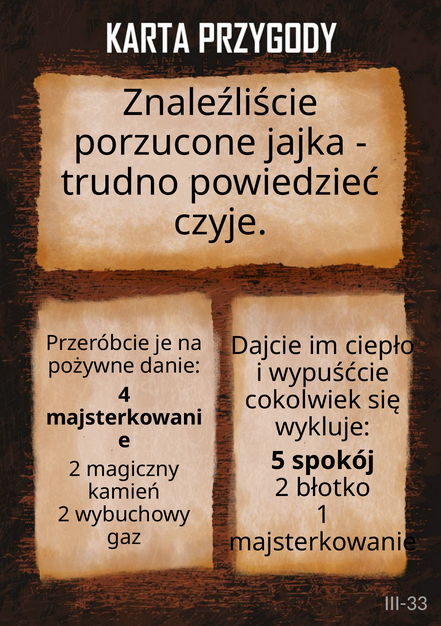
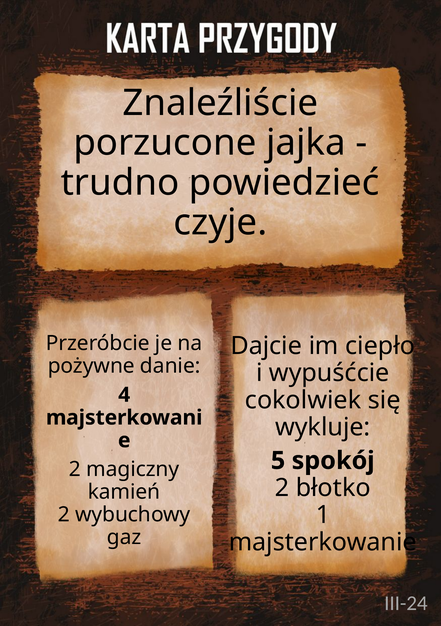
III-33: III-33 -> III-24
